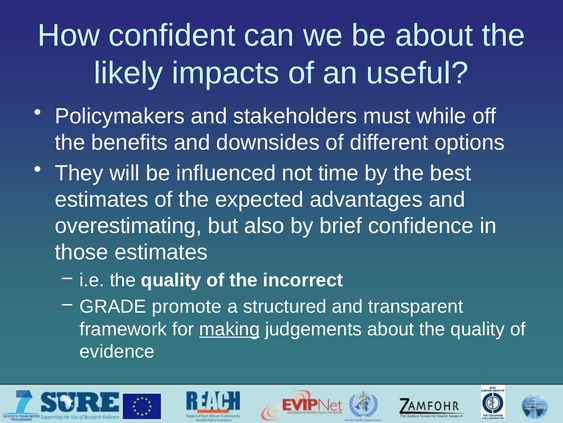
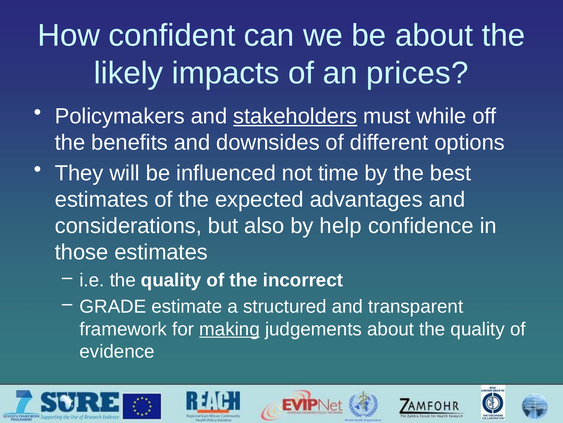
useful: useful -> prices
stakeholders underline: none -> present
overestimating: overestimating -> considerations
brief: brief -> help
promote: promote -> estimate
